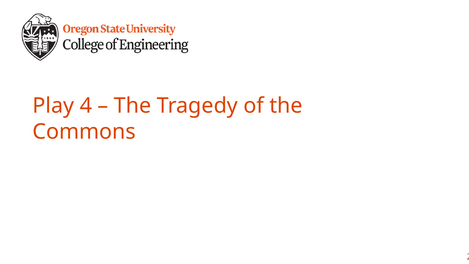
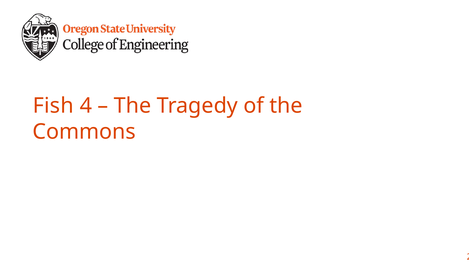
Play: Play -> Fish
